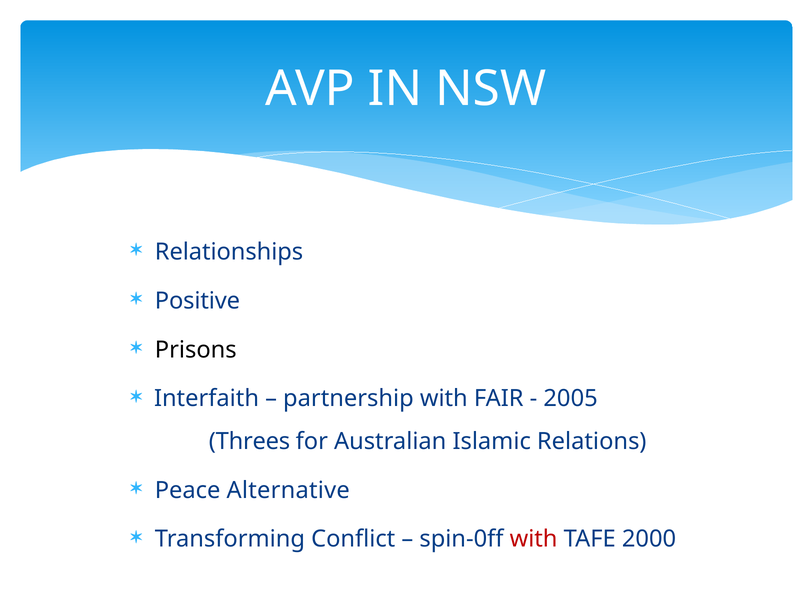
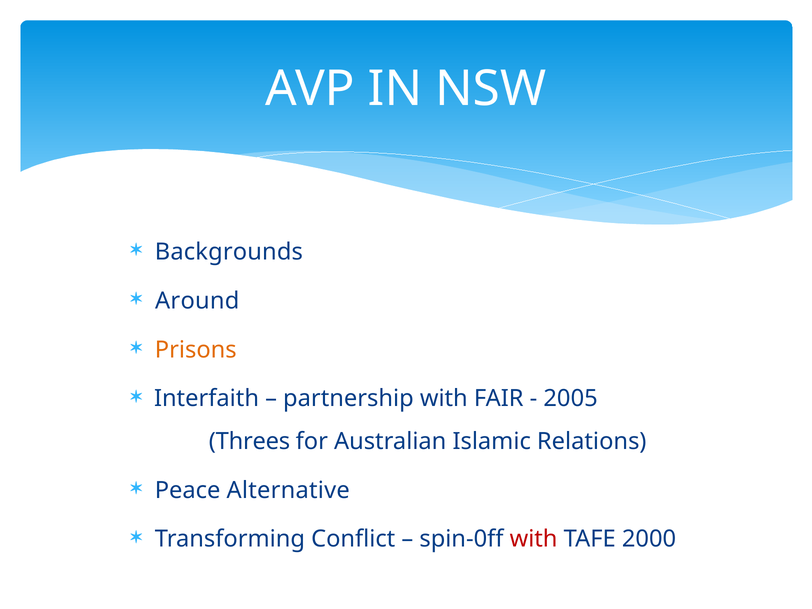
Relationships: Relationships -> Backgrounds
Positive: Positive -> Around
Prisons colour: black -> orange
